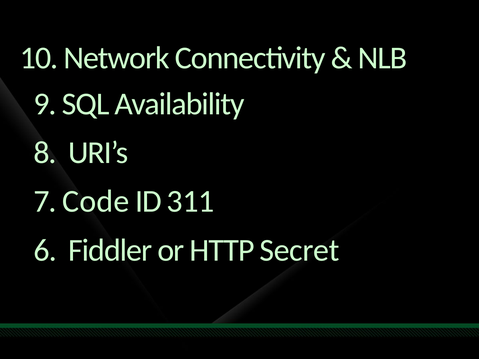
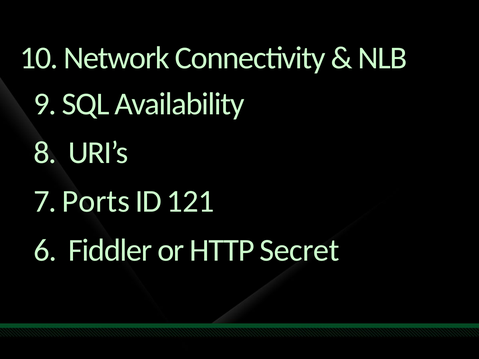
Code: Code -> Ports
311: 311 -> 121
